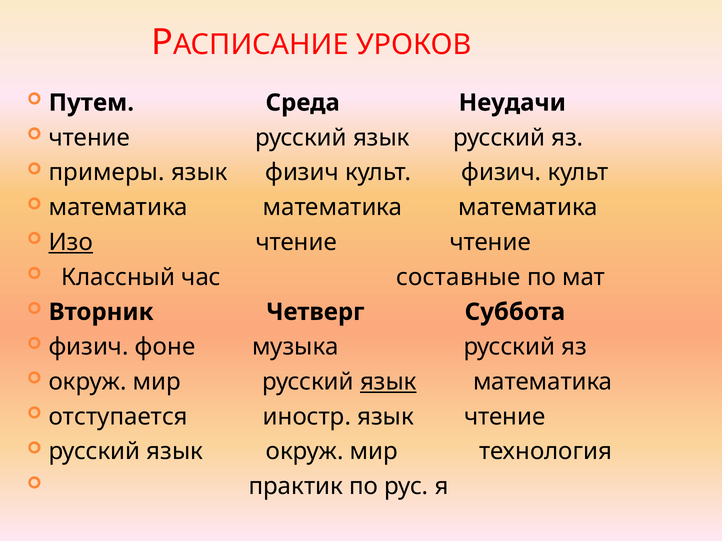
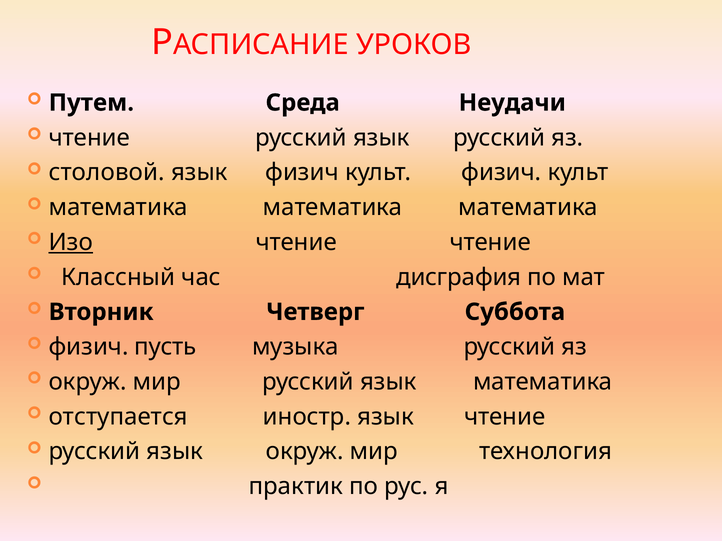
примеры: примеры -> столовой
составные: составные -> дисграфия
фоне: фоне -> пусть
язык at (388, 382) underline: present -> none
